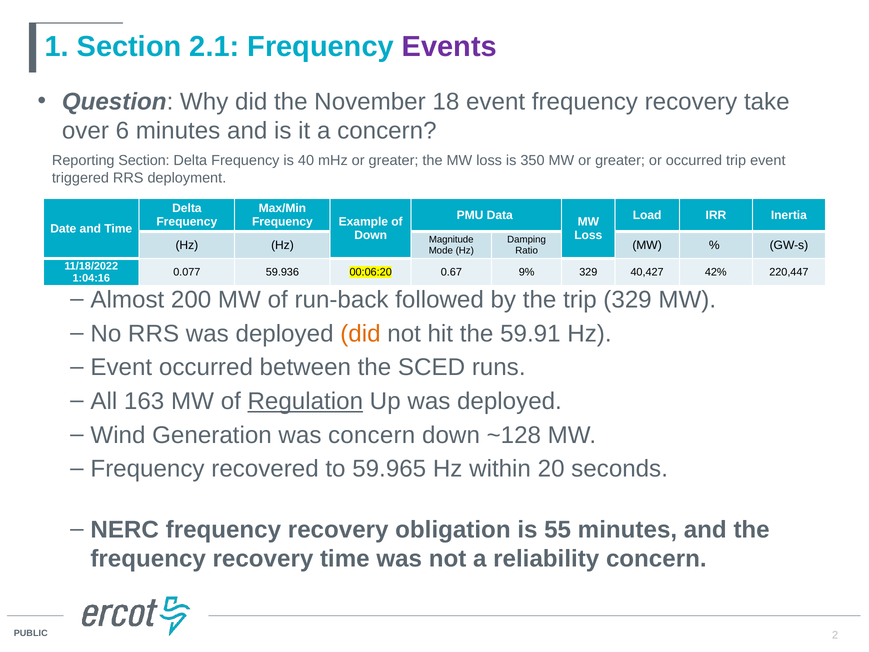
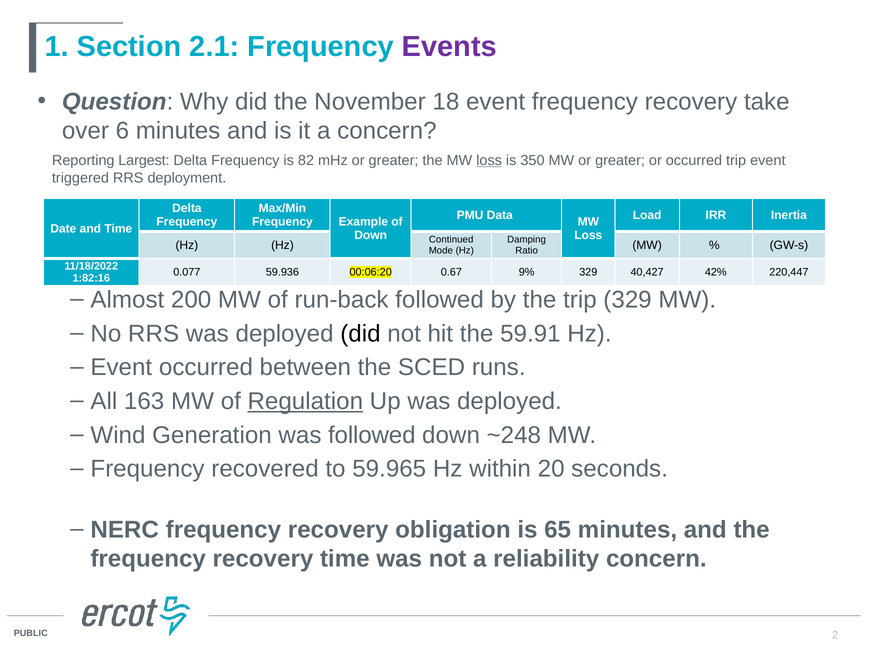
Reporting Section: Section -> Largest
40: 40 -> 82
loss at (489, 160) underline: none -> present
Magnitude: Magnitude -> Continued
1:04:16: 1:04:16 -> 1:82:16
did at (360, 334) colour: orange -> black
was concern: concern -> followed
~128: ~128 -> ~248
55: 55 -> 65
